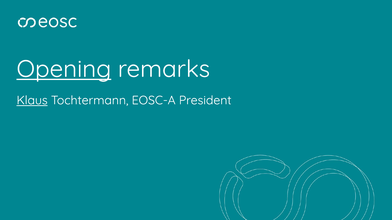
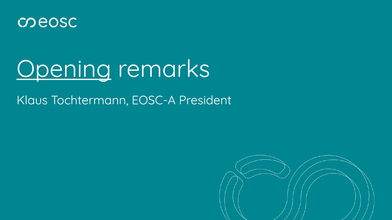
Klaus underline: present -> none
